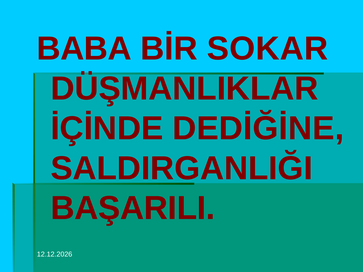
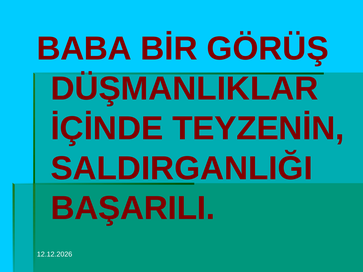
SOKAR: SOKAR -> GÖRÜŞ
DEDİĞİNE: DEDİĞİNE -> TEYZENİN
